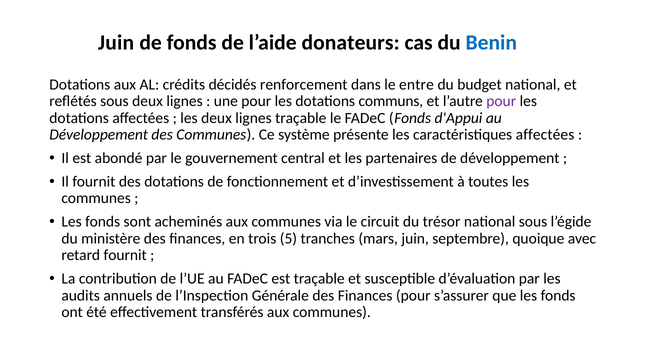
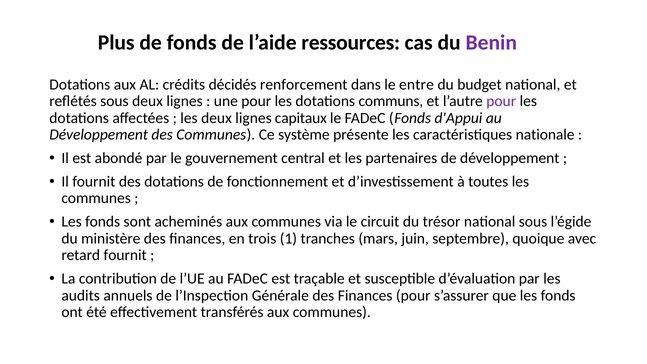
Juin at (116, 42): Juin -> Plus
donateurs: donateurs -> ressources
Benin colour: blue -> purple
lignes traçable: traçable -> capitaux
caractéristiques affectées: affectées -> nationale
5: 5 -> 1
